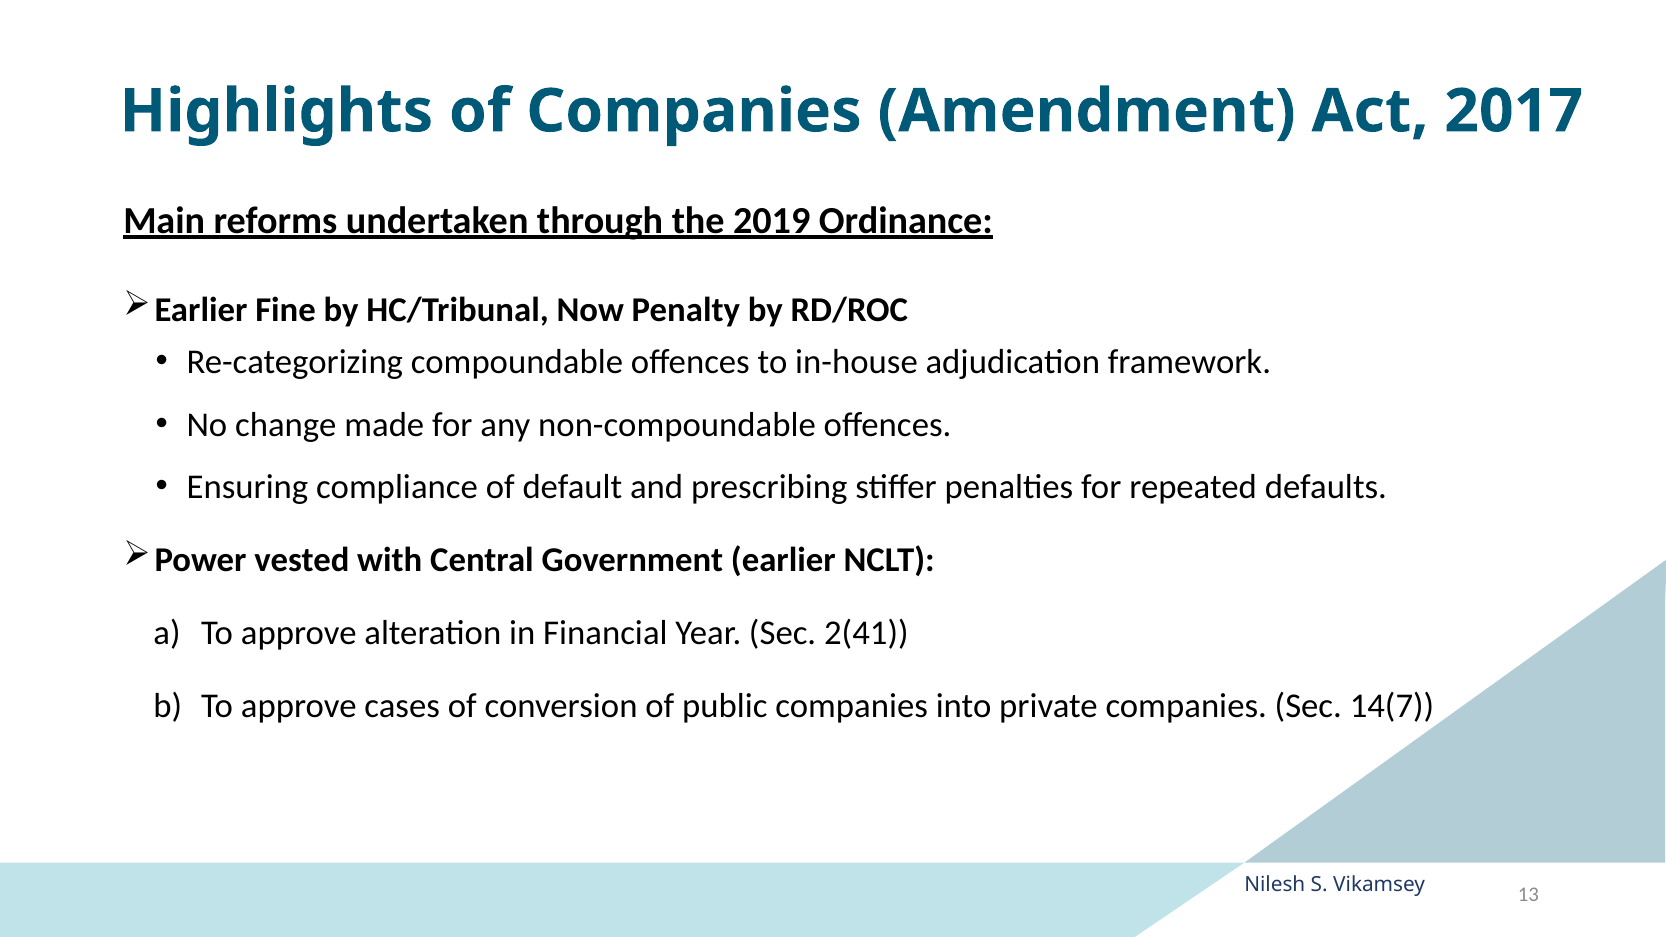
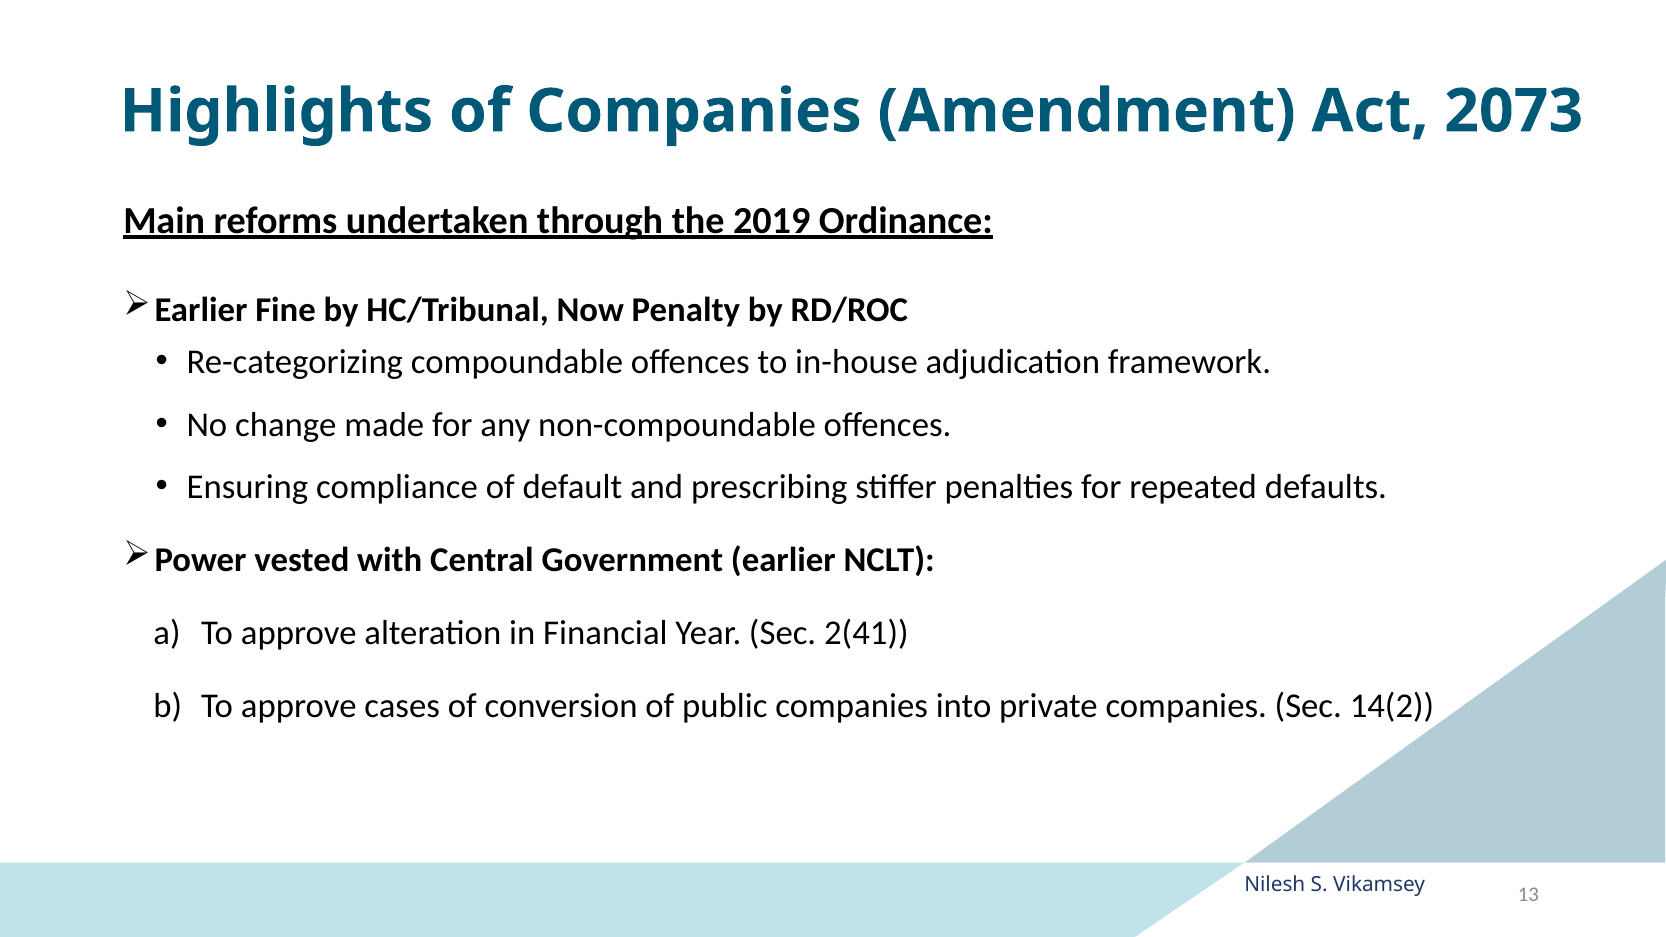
2017: 2017 -> 2073
14(7: 14(7 -> 14(2
